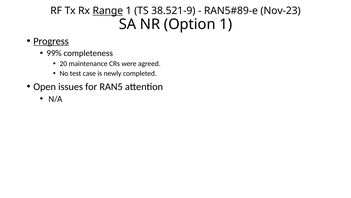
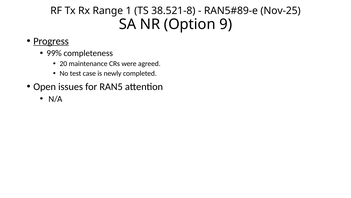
Range underline: present -> none
38.521-9: 38.521-9 -> 38.521-8
Nov-23: Nov-23 -> Nov-25
Option 1: 1 -> 9
